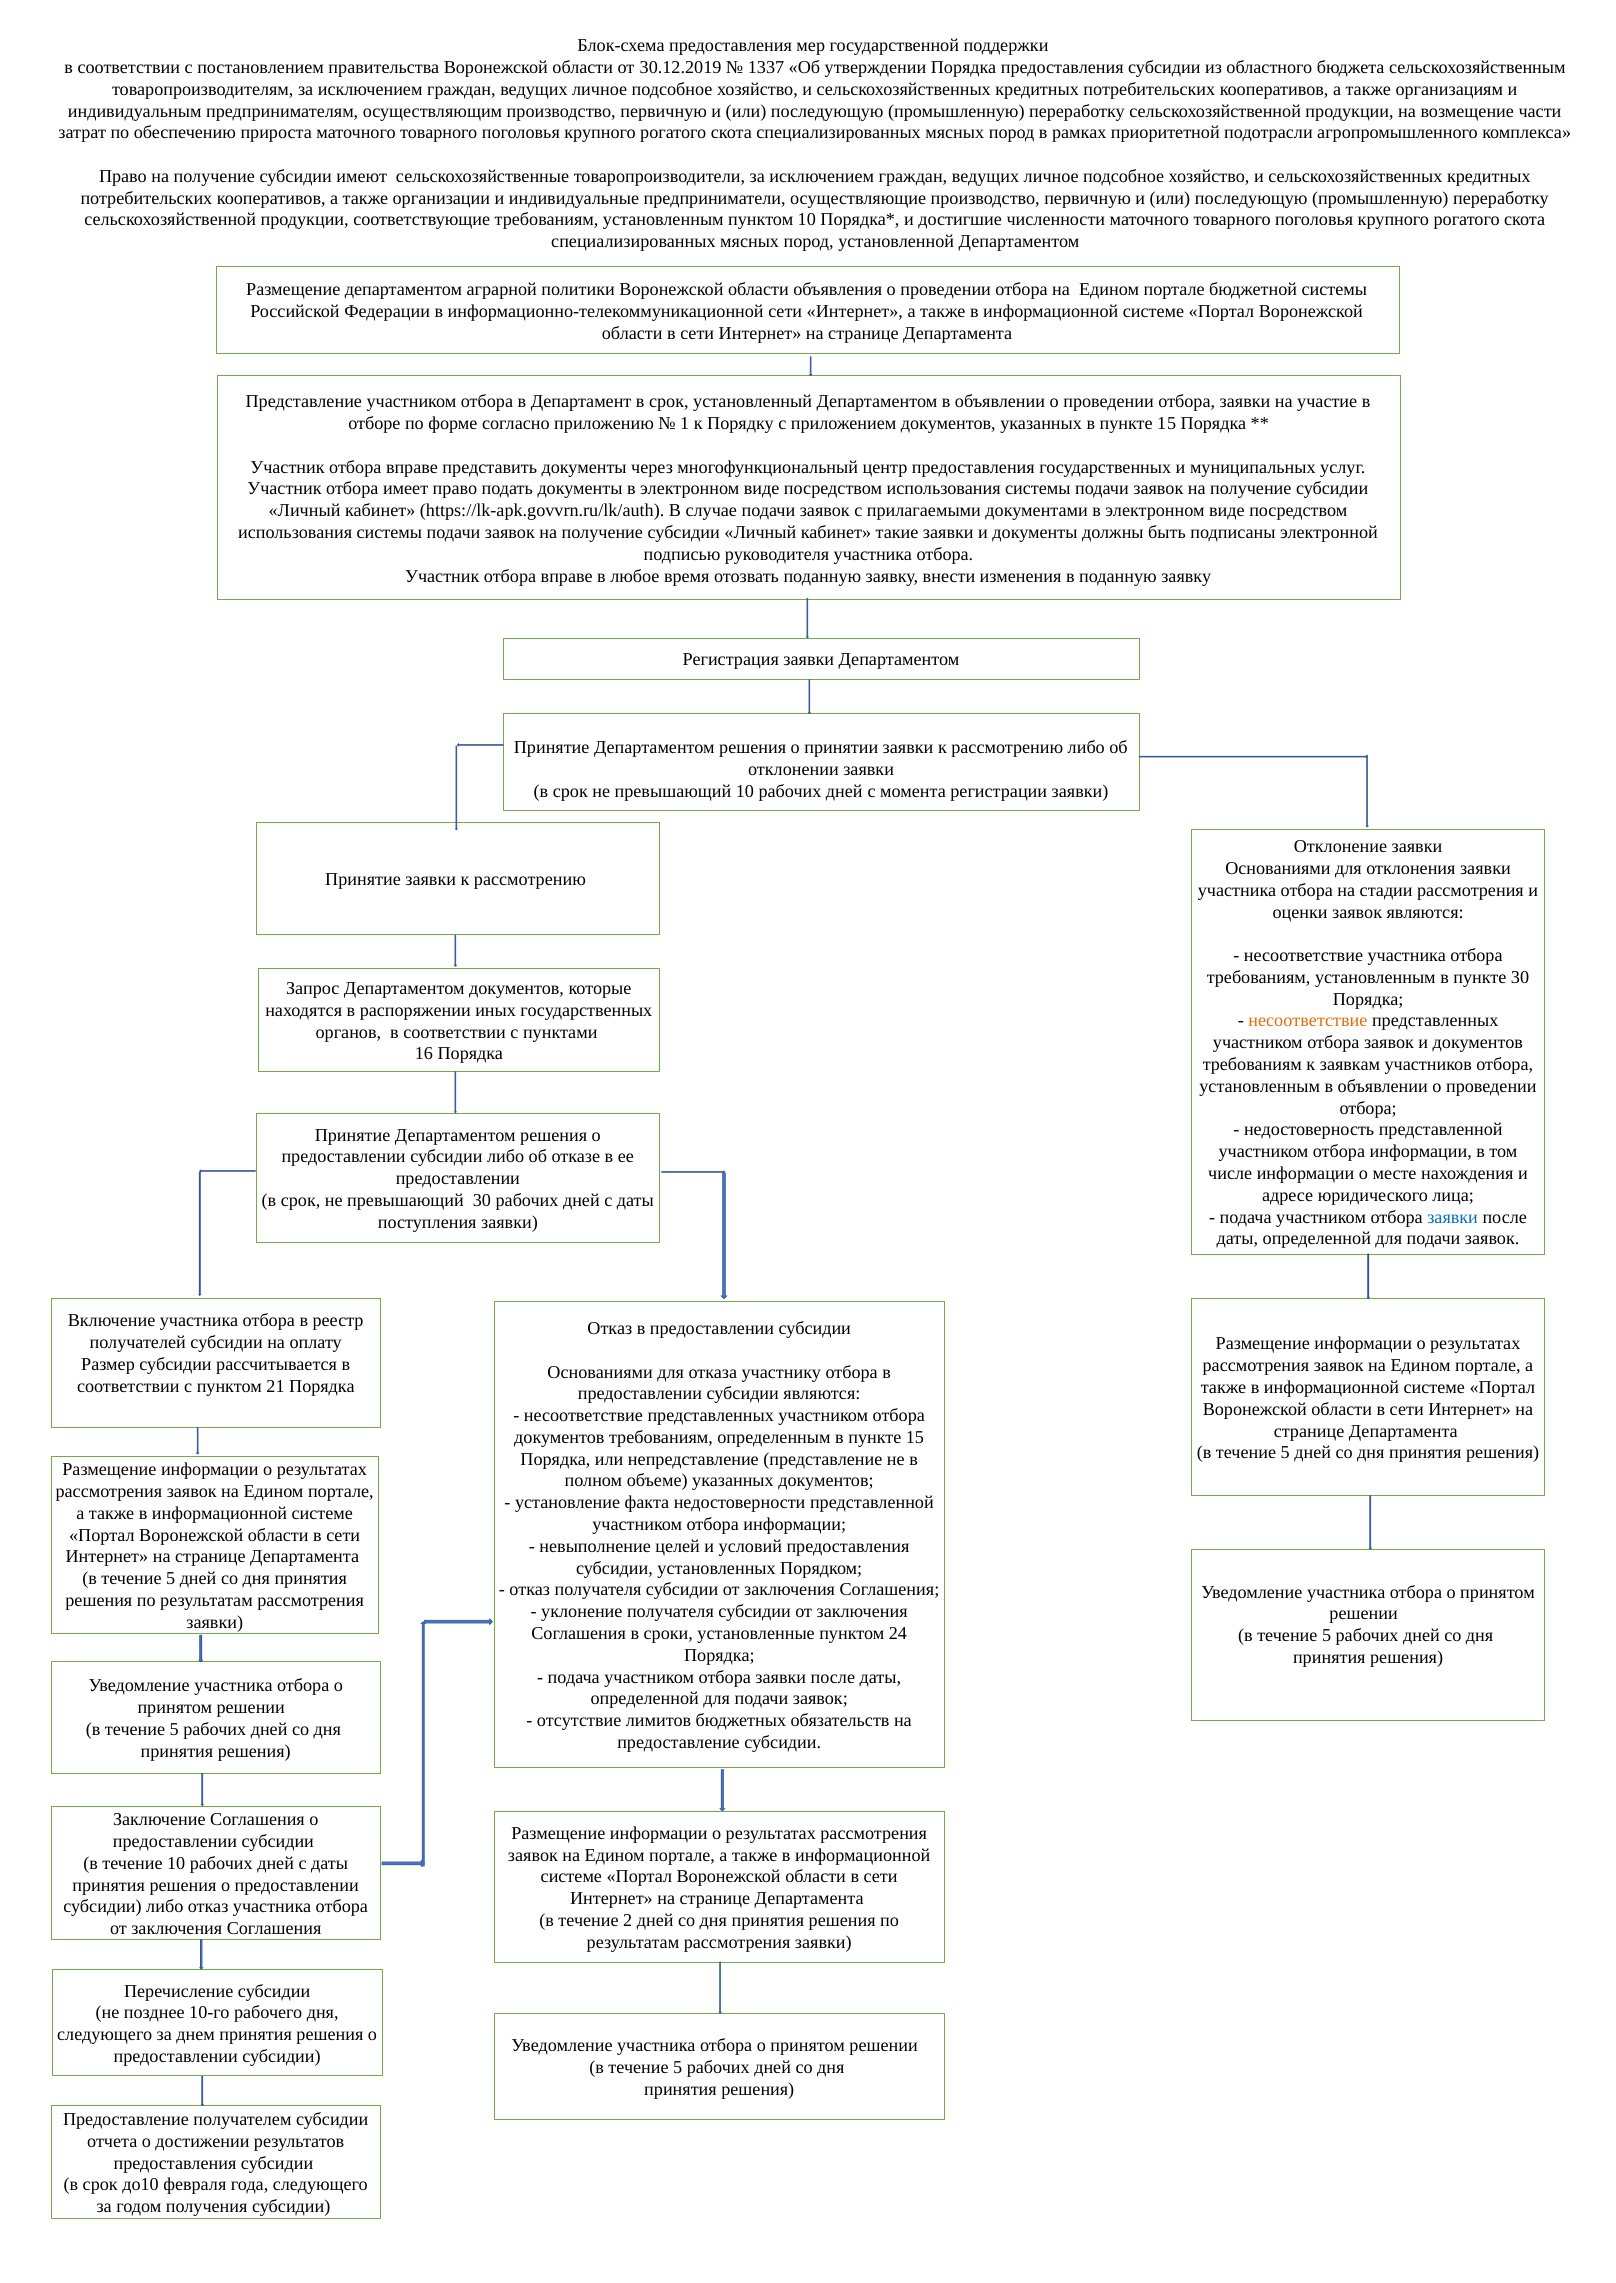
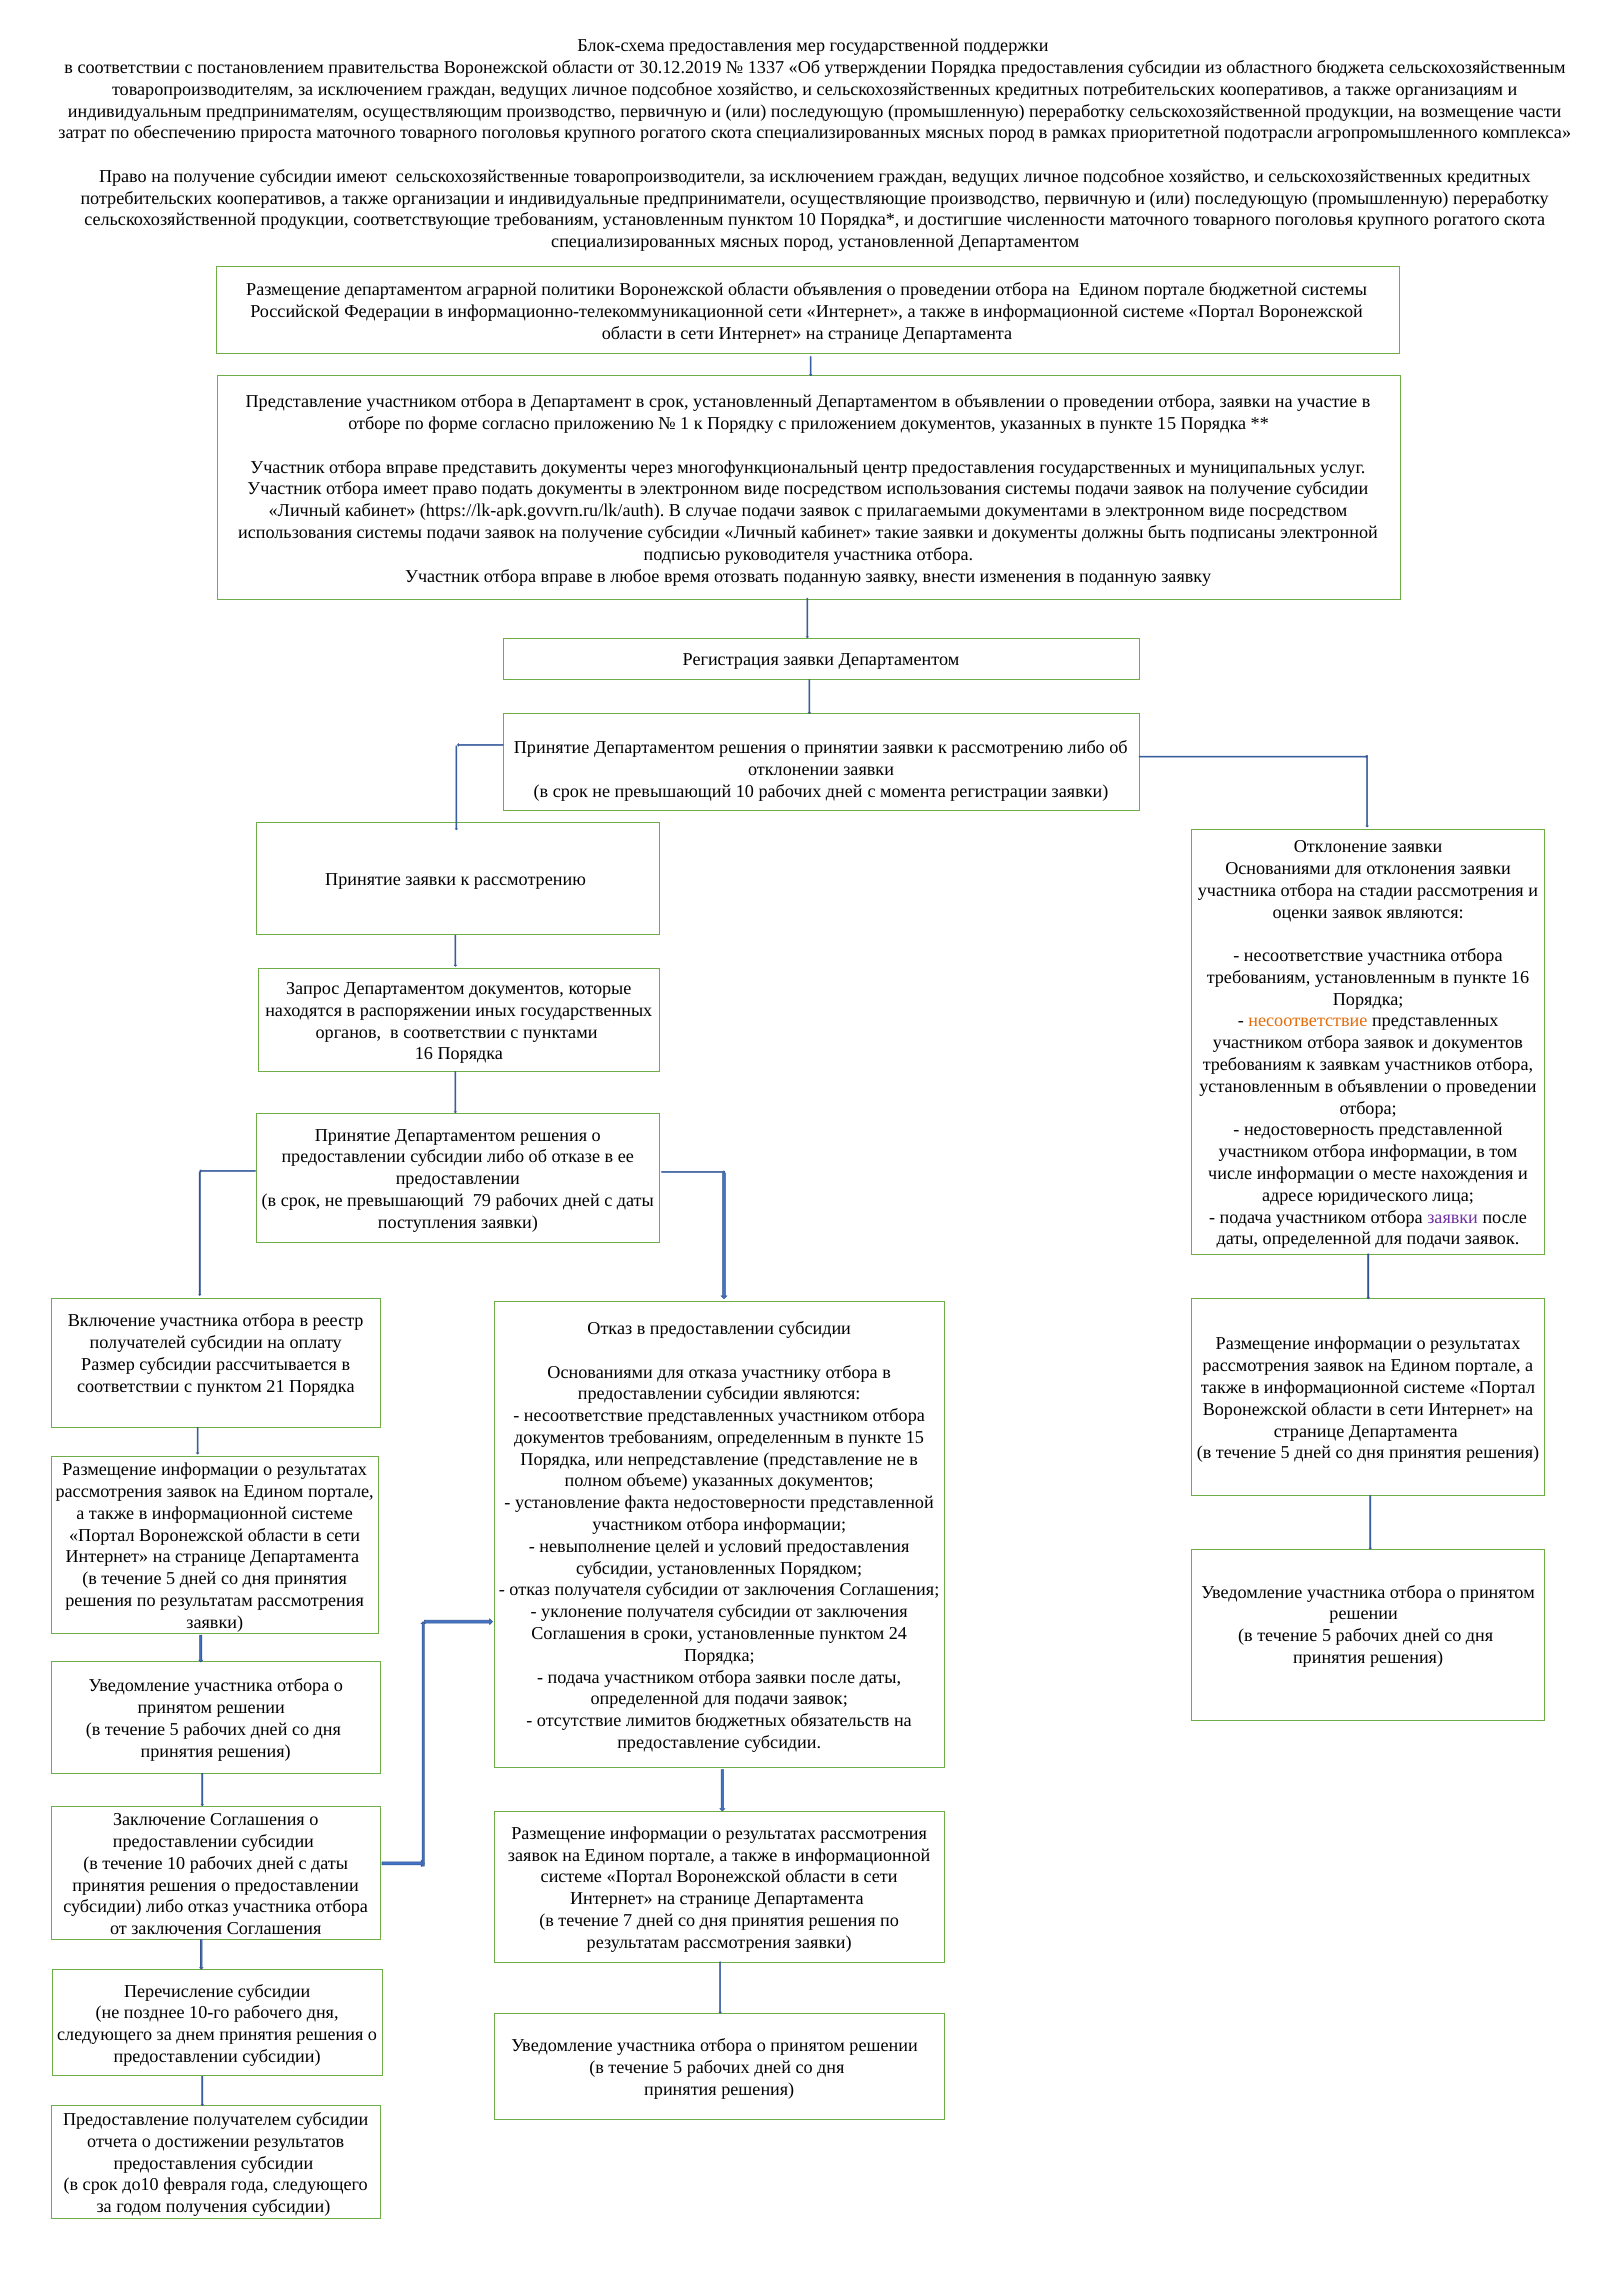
пункте 30: 30 -> 16
превышающий 30: 30 -> 79
заявки at (1453, 1217) colour: blue -> purple
2: 2 -> 7
